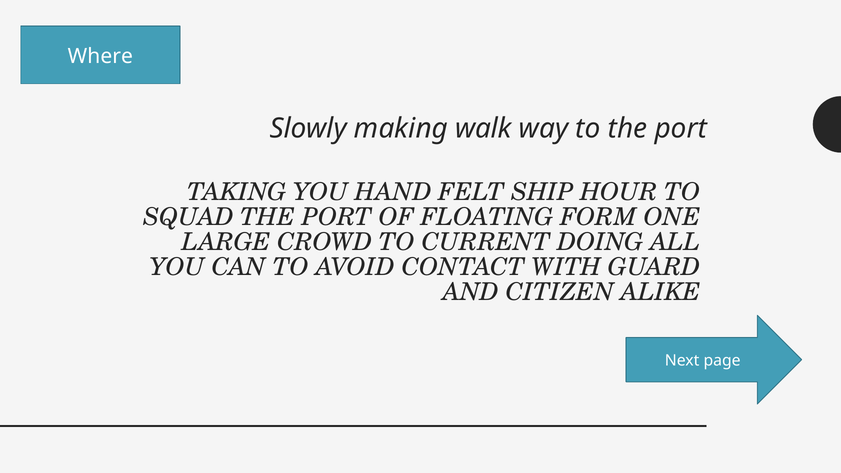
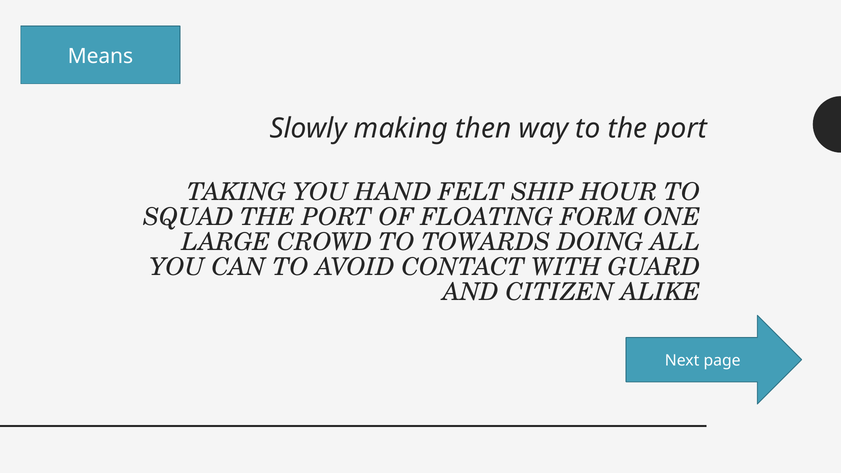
Where: Where -> Means
walk: walk -> then
CURRENT: CURRENT -> TOWARDS
